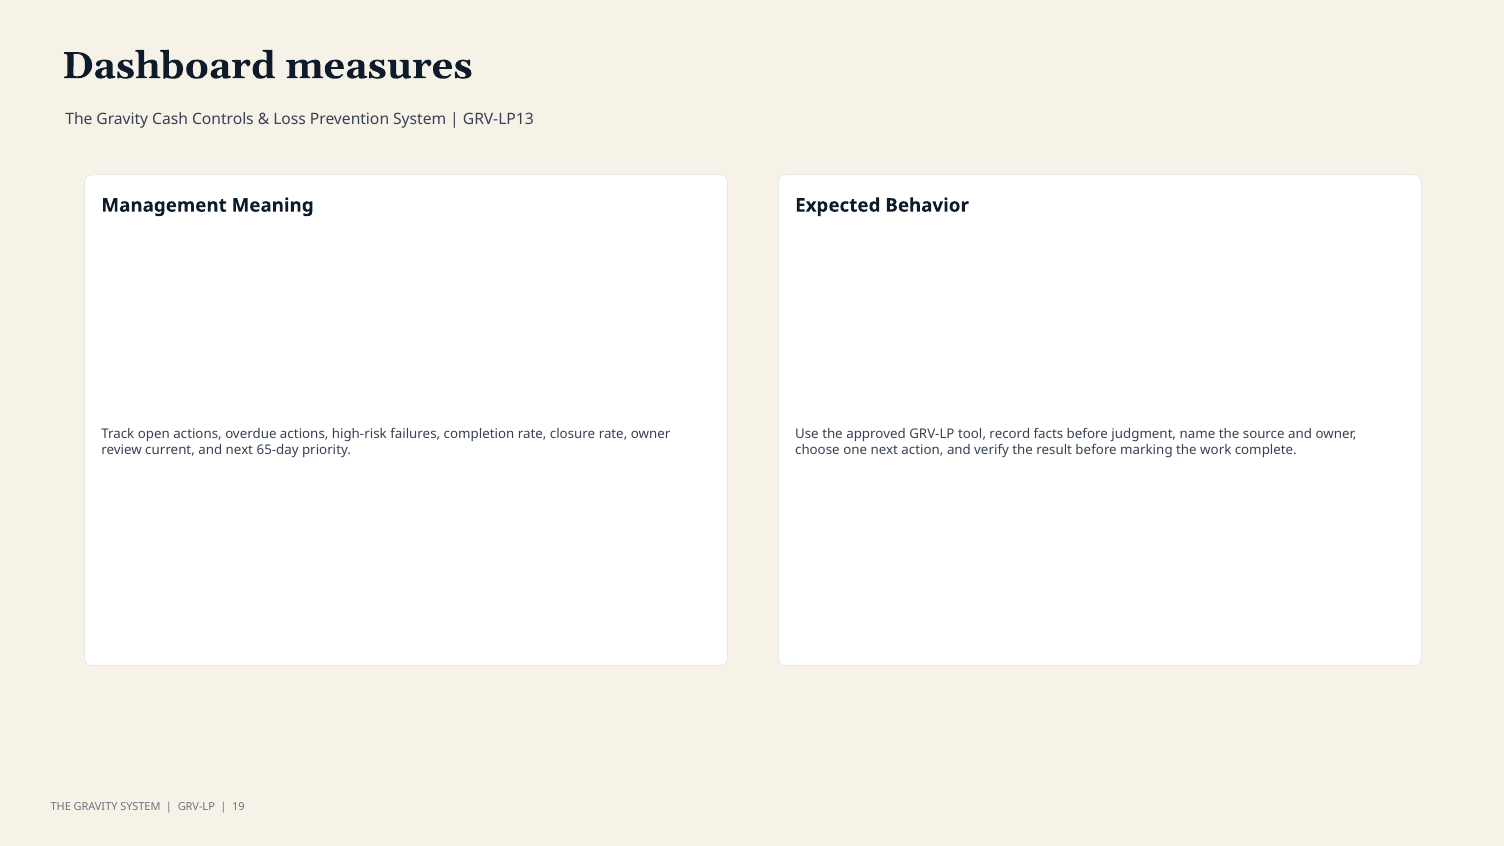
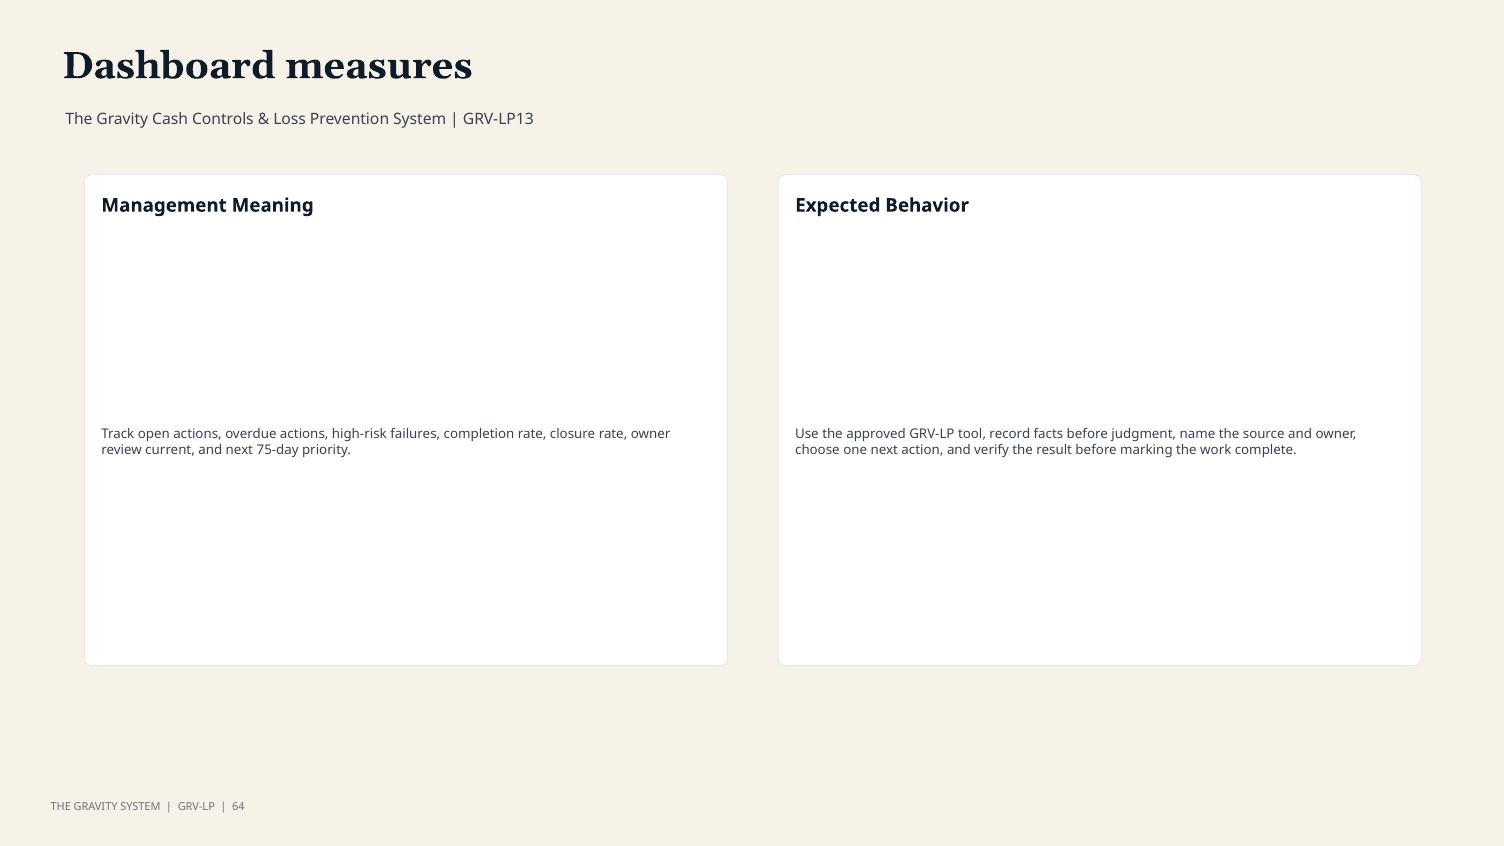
65-day: 65-day -> 75-day
19: 19 -> 64
